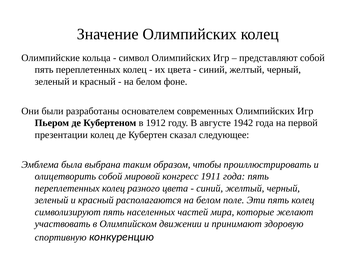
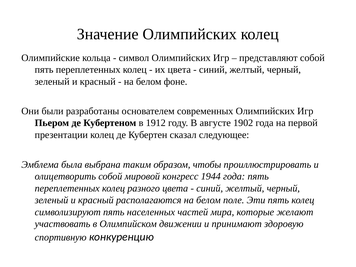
1942: 1942 -> 1902
1911: 1911 -> 1944
